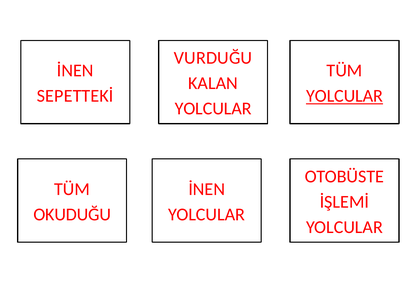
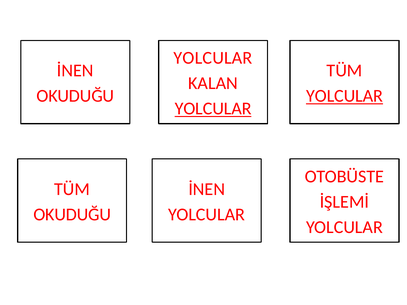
VURDUĞU at (213, 58): VURDUĞU -> YOLCULAR
SEPETTEKİ at (75, 96): SEPETTEKİ -> OKUDUĞU
YOLCULAR at (213, 109) underline: none -> present
